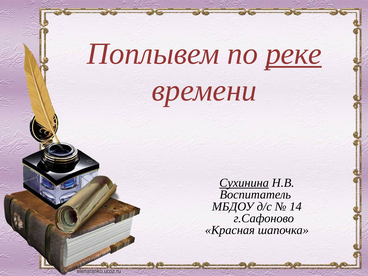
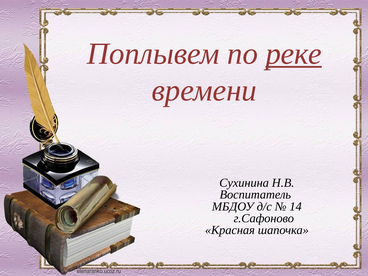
Сухинина underline: present -> none
